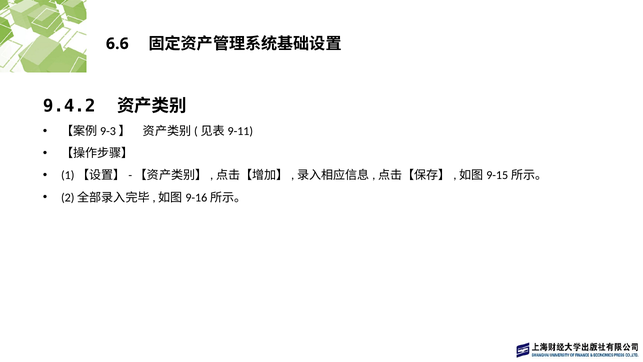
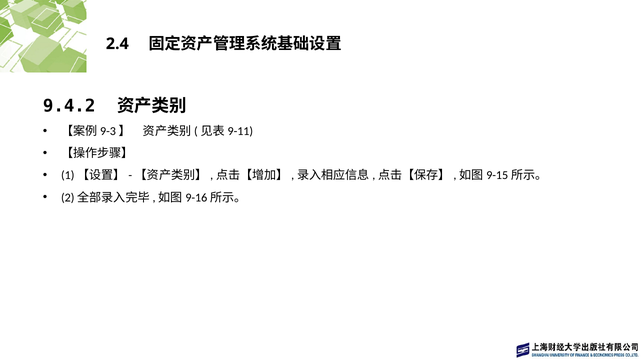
6.6: 6.6 -> 2.4
